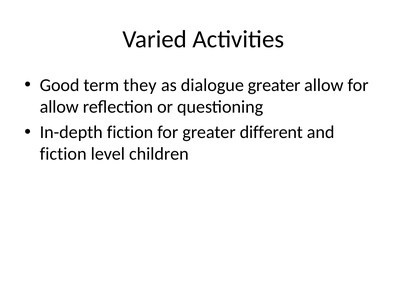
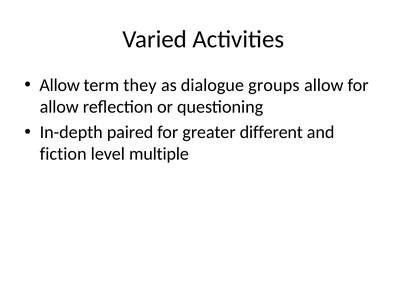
Good at (60, 85): Good -> Allow
dialogue greater: greater -> groups
In-depth fiction: fiction -> paired
children: children -> multiple
